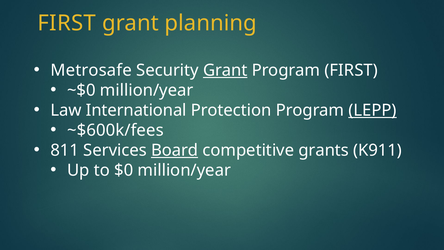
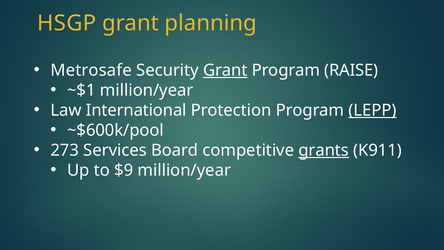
FIRST at (67, 23): FIRST -> HSGP
Program FIRST: FIRST -> RAISE
~$0: ~$0 -> ~$1
~$600k/fees: ~$600k/fees -> ~$600k/pool
811: 811 -> 273
Board underline: present -> none
grants underline: none -> present
$0: $0 -> $9
